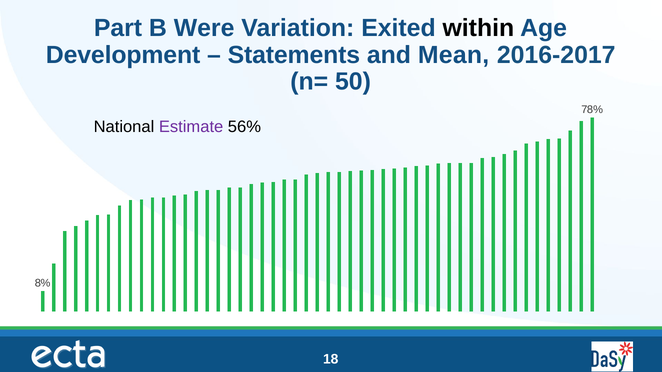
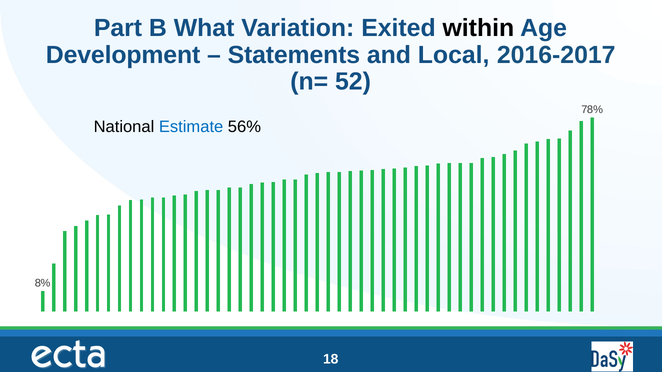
Were: Were -> What
Mean: Mean -> Local
50: 50 -> 52
Estimate colour: purple -> blue
